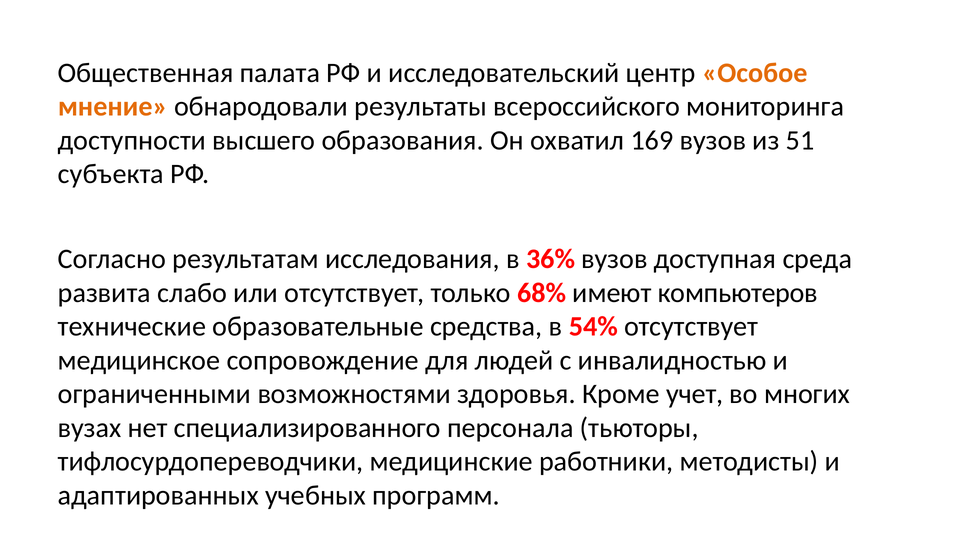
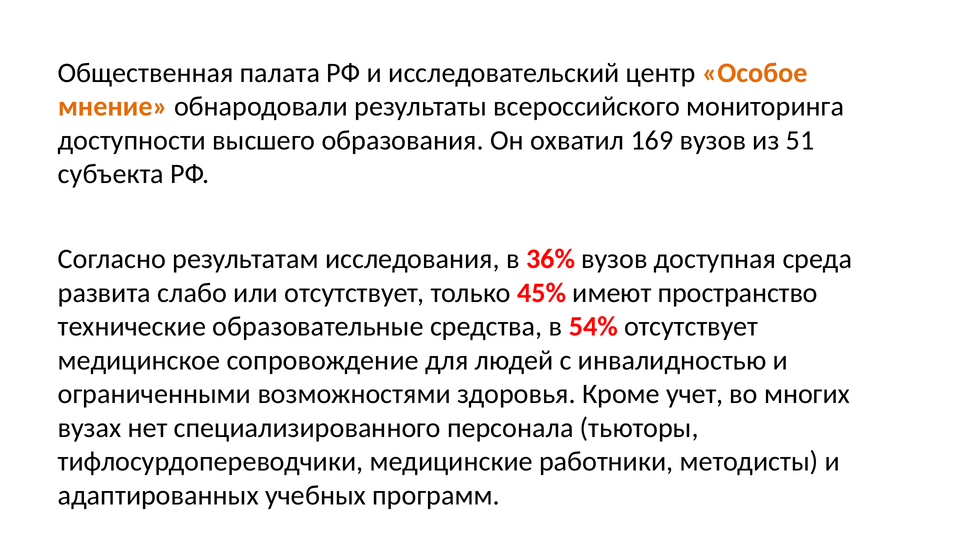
68%: 68% -> 45%
компьютеров: компьютеров -> пространство
